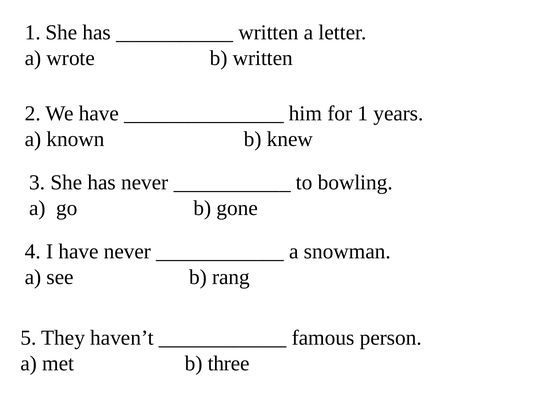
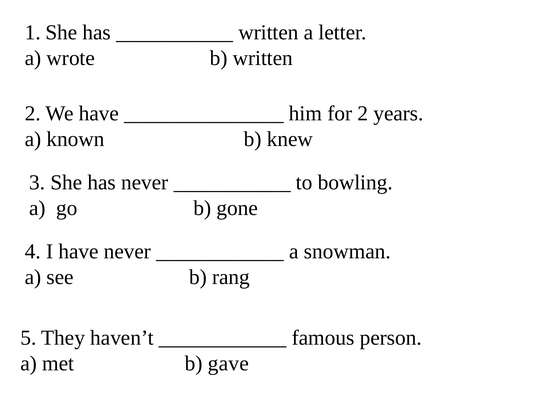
for 1: 1 -> 2
three: three -> gave
